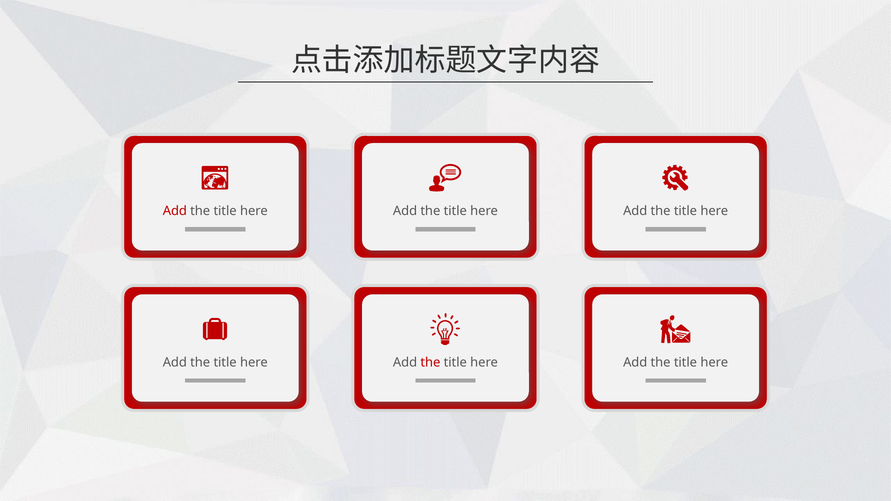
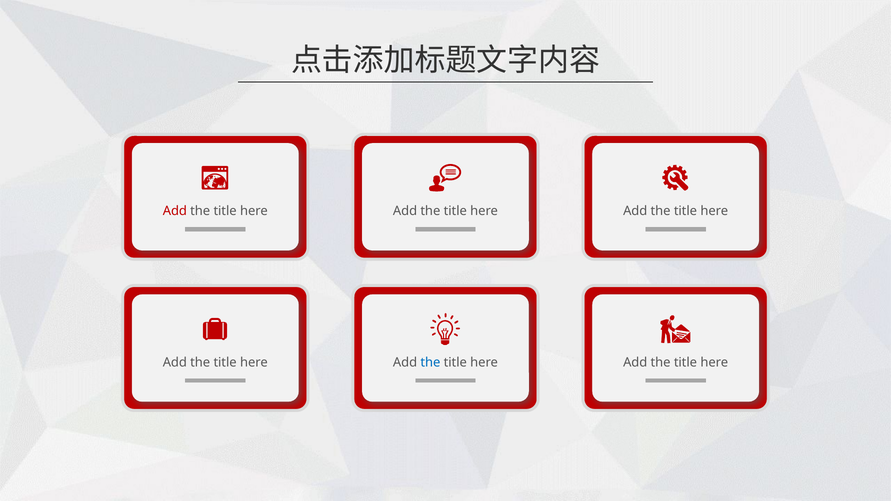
the at (430, 363) colour: red -> blue
